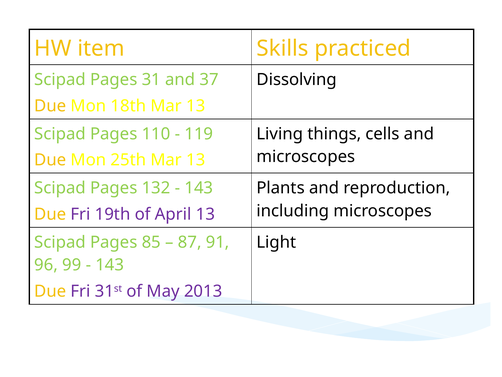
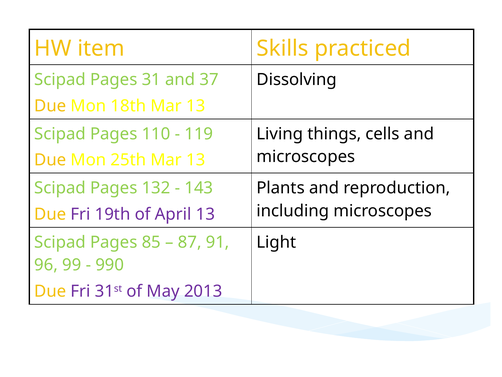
143 at (110, 265): 143 -> 990
